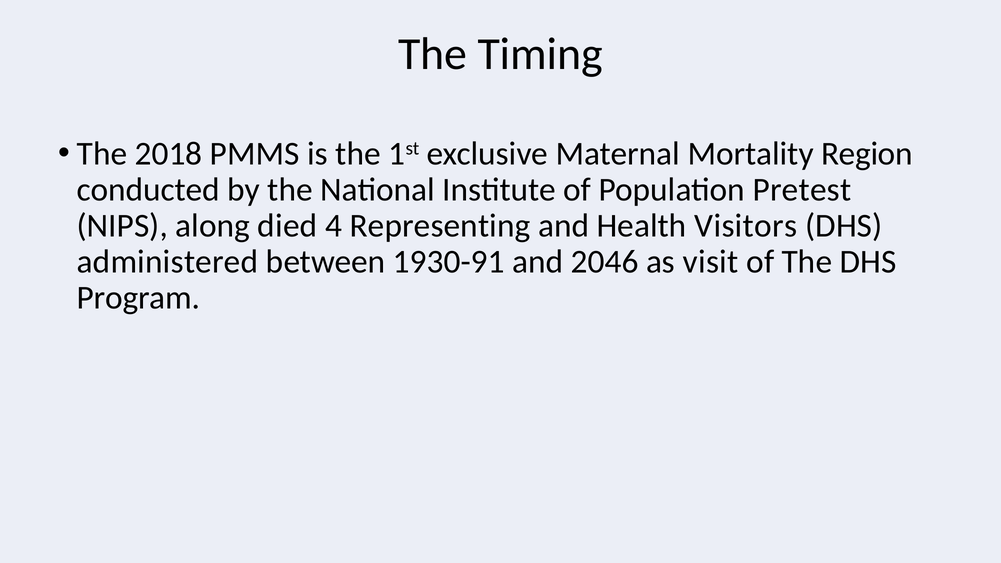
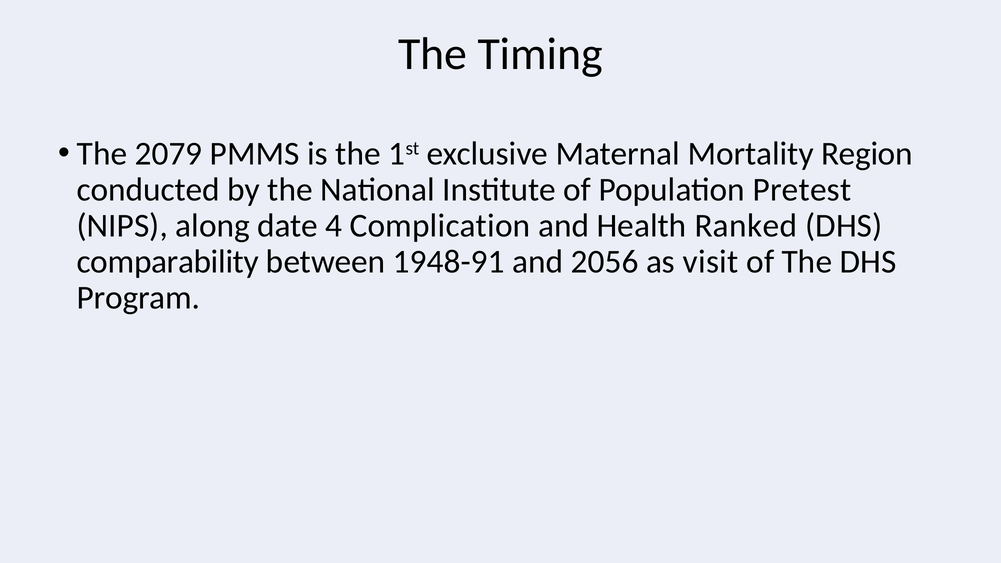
2018: 2018 -> 2079
died: died -> date
Representing: Representing -> Complication
Visitors: Visitors -> Ranked
administered: administered -> comparability
1930-91: 1930-91 -> 1948-91
2046: 2046 -> 2056
